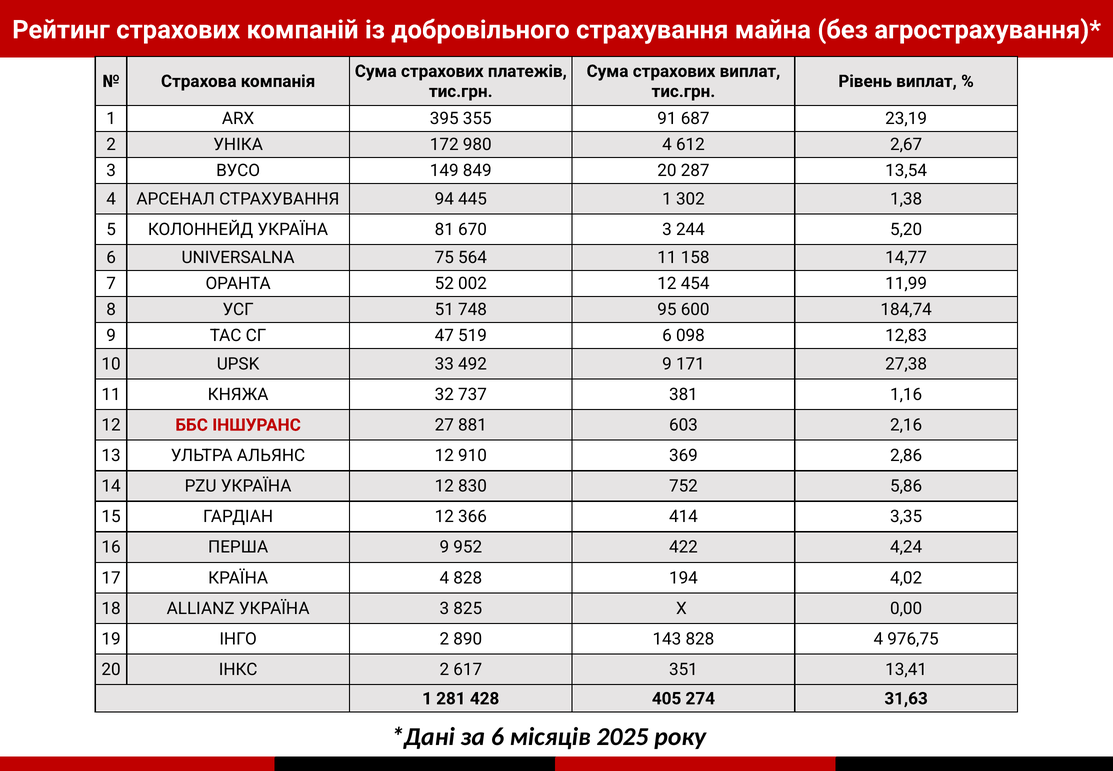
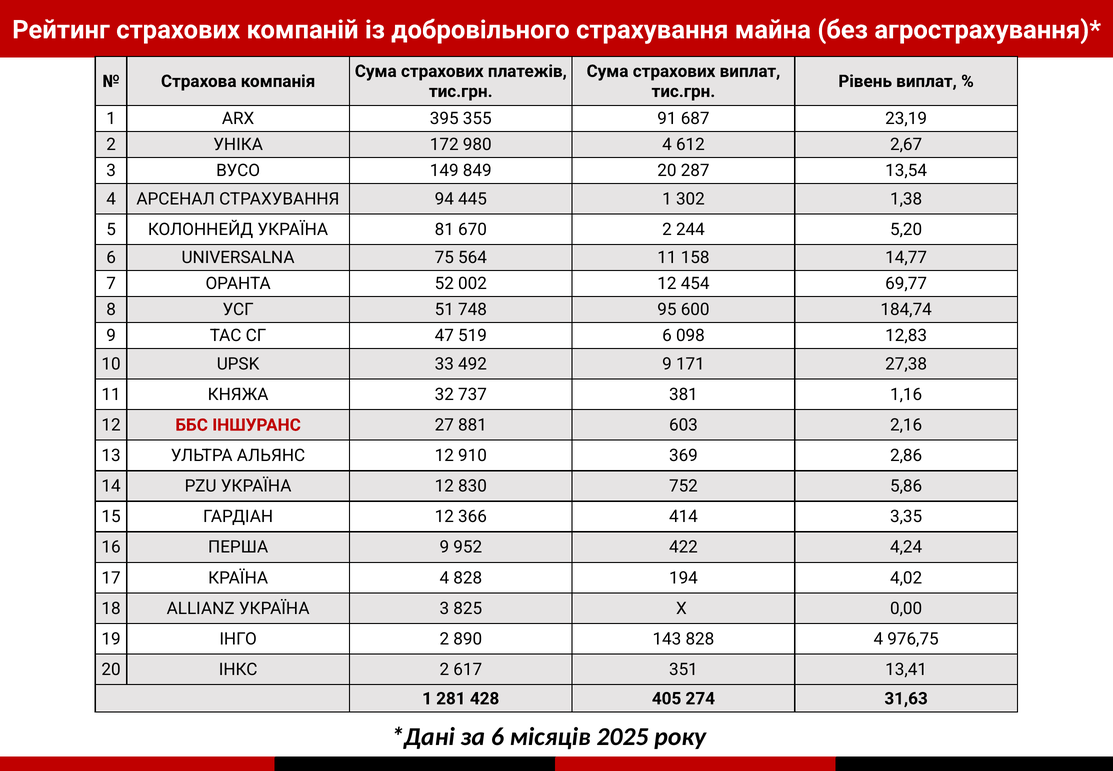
670 3: 3 -> 2
11,99: 11,99 -> 69,77
